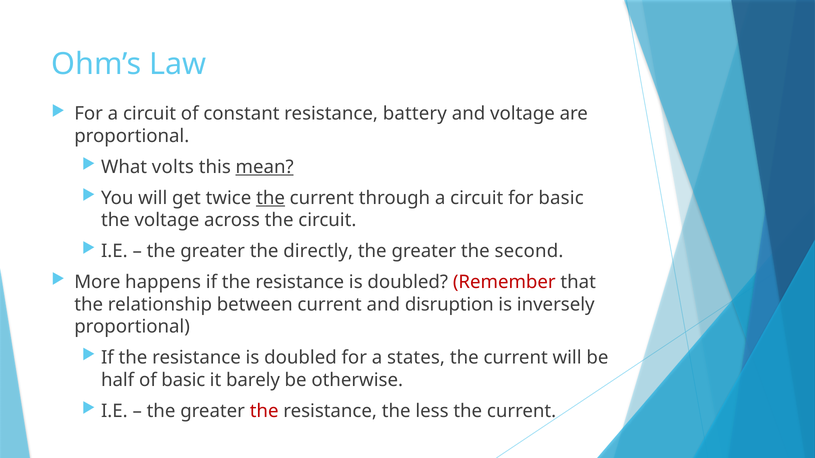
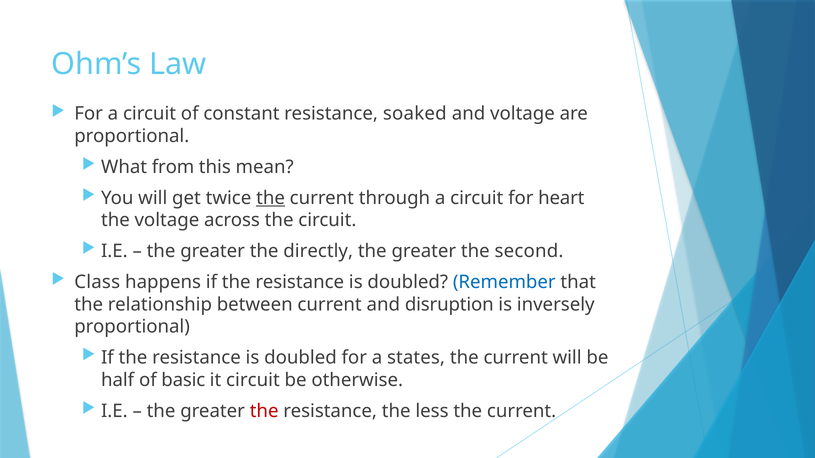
battery: battery -> soaked
volts: volts -> from
mean underline: present -> none
for basic: basic -> heart
More: More -> Class
Remember colour: red -> blue
it barely: barely -> circuit
